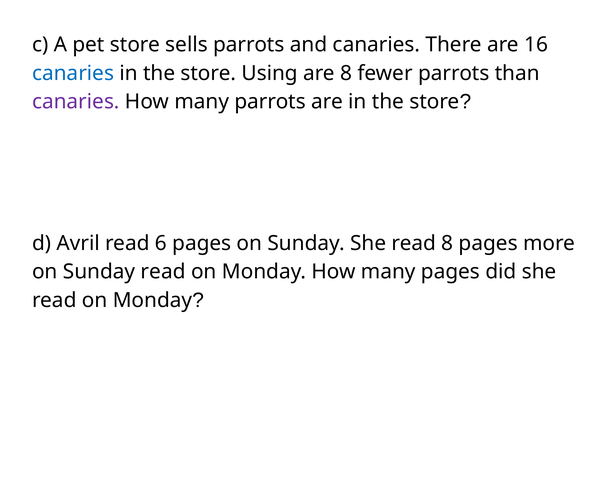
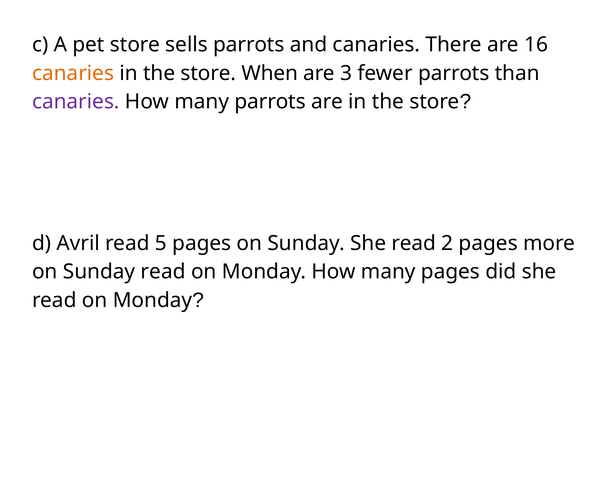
canaries at (73, 73) colour: blue -> orange
Using: Using -> When
are 8: 8 -> 3
6: 6 -> 5
read 8: 8 -> 2
